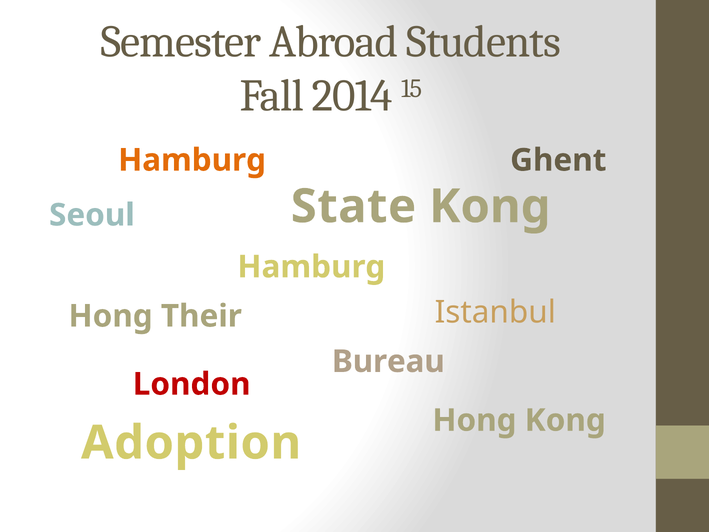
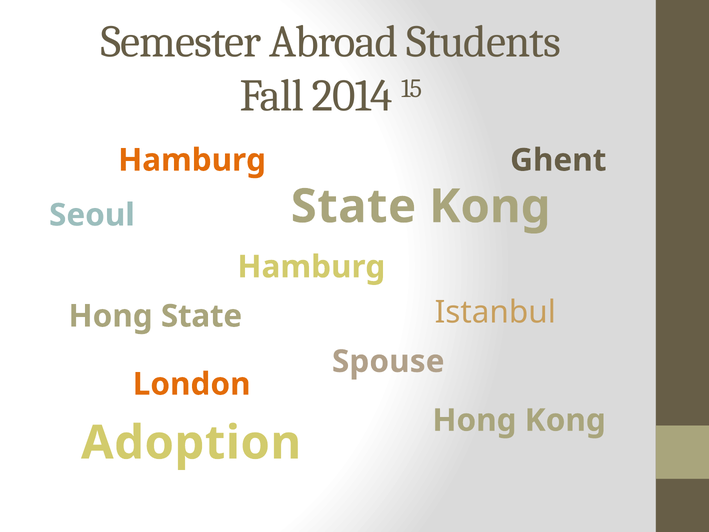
Hong Their: Their -> State
Bureau: Bureau -> Spouse
London colour: red -> orange
